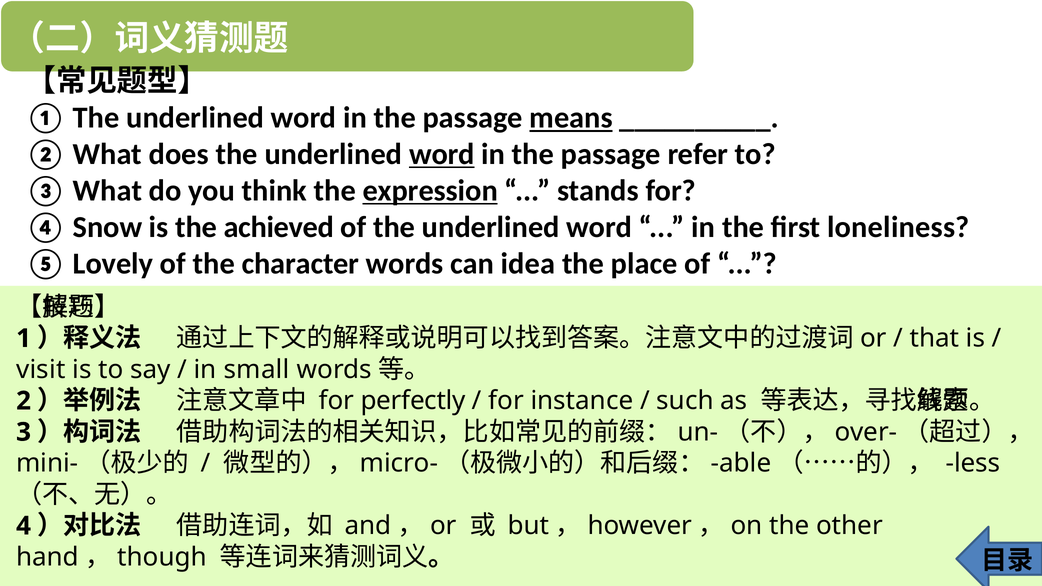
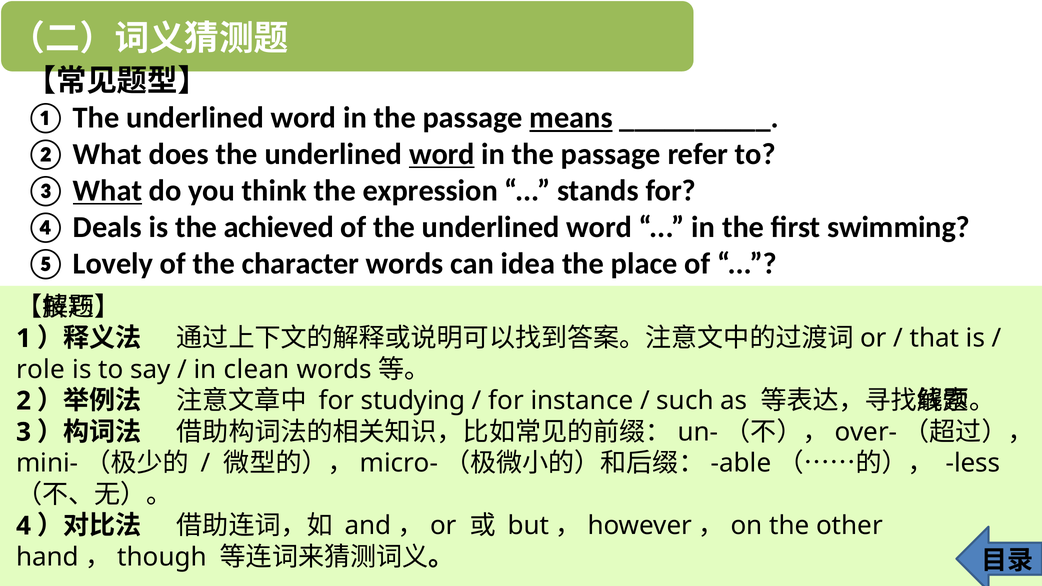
What at (108, 191) underline: none -> present
expression underline: present -> none
Snow: Snow -> Deals
loneliness: loneliness -> swimming
visit: visit -> role
small: small -> clean
perfectly: perfectly -> studying
